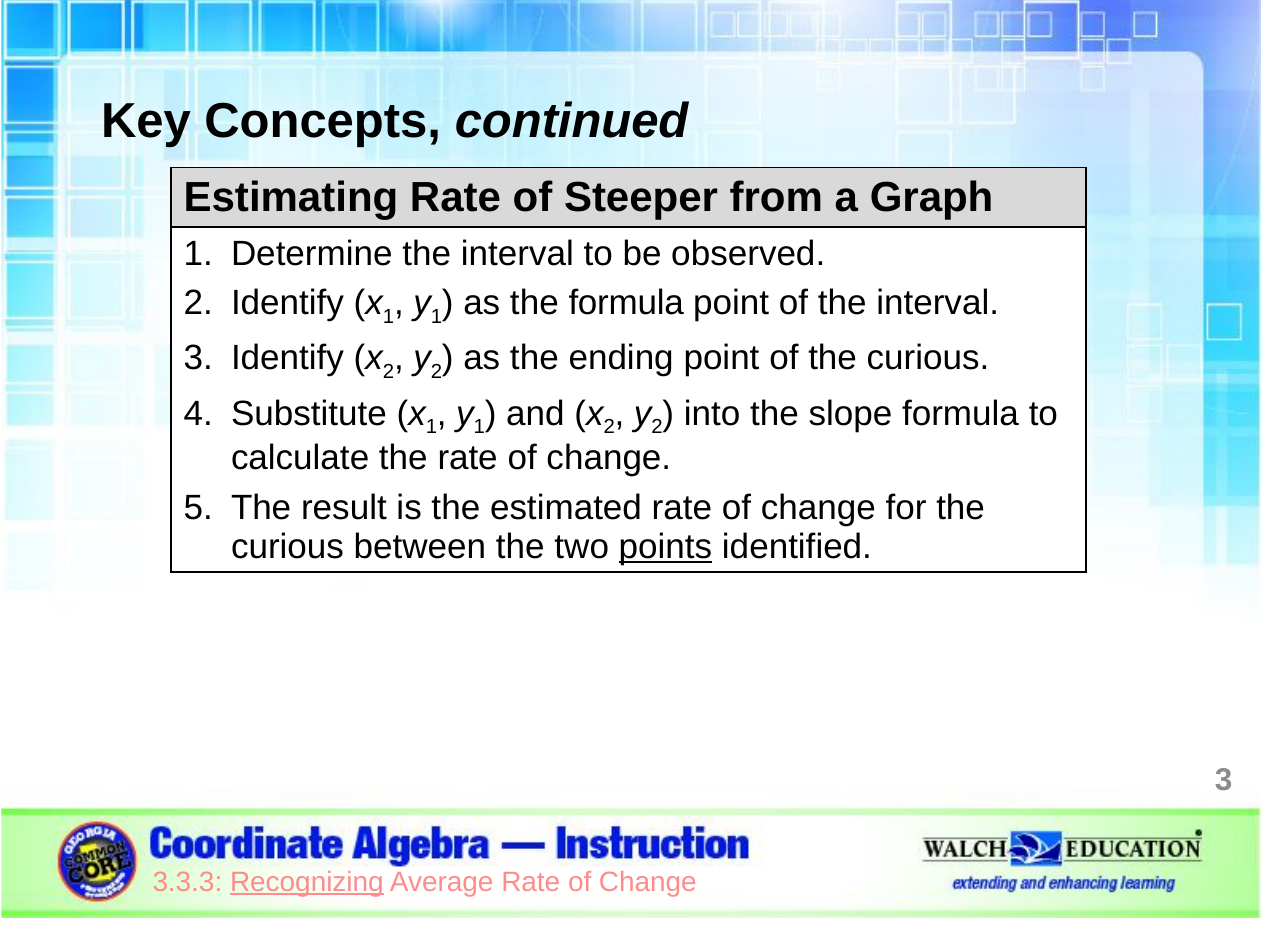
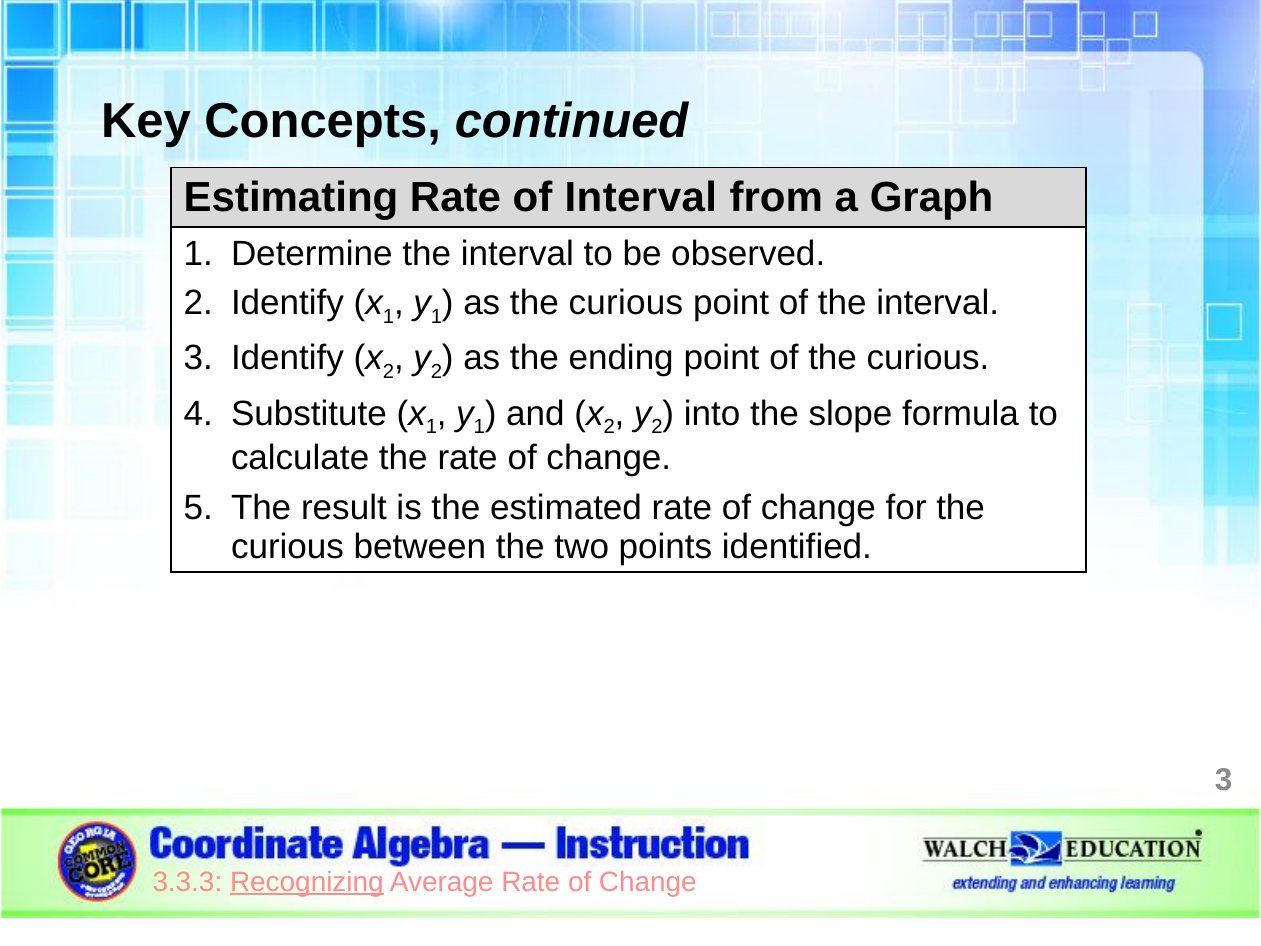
of Steeper: Steeper -> Interval
as the formula: formula -> curious
points underline: present -> none
